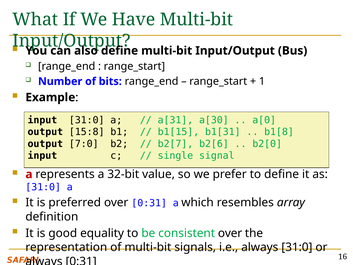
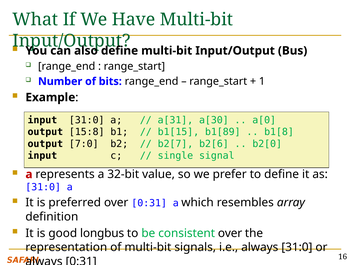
b1[31: b1[31 -> b1[89
equality: equality -> longbus
